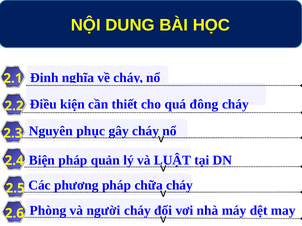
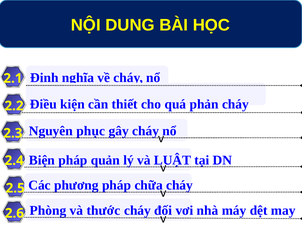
đông: đông -> phản
người: người -> thước
